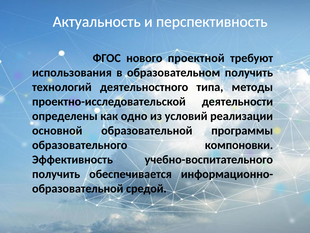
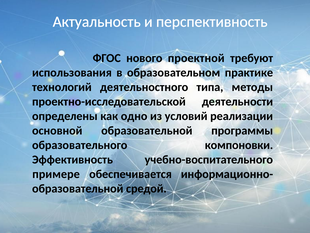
образовательном получить: получить -> практике
получить at (56, 174): получить -> примере
